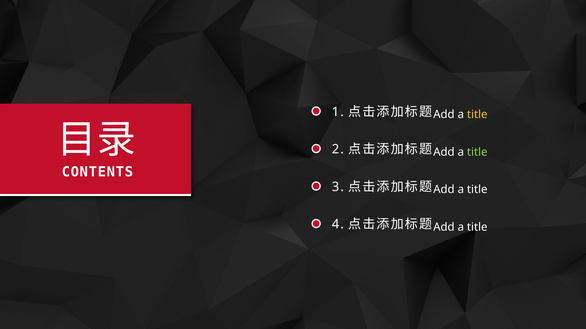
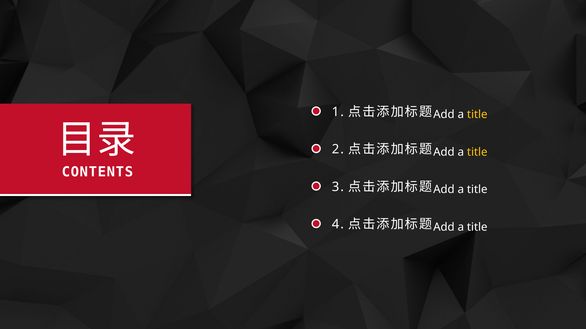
title at (477, 152) colour: light green -> yellow
